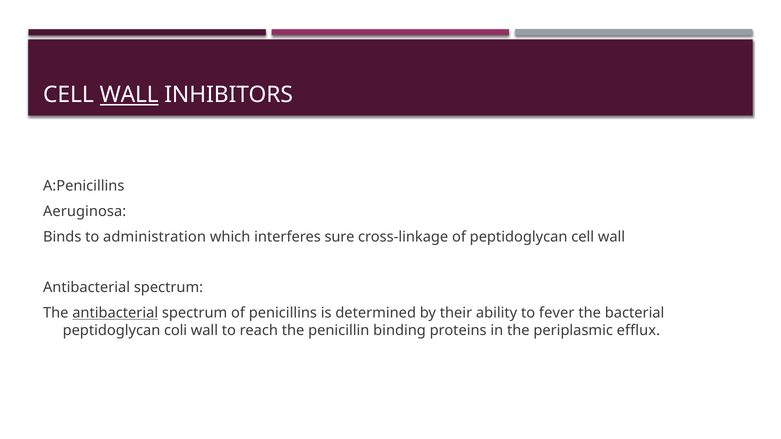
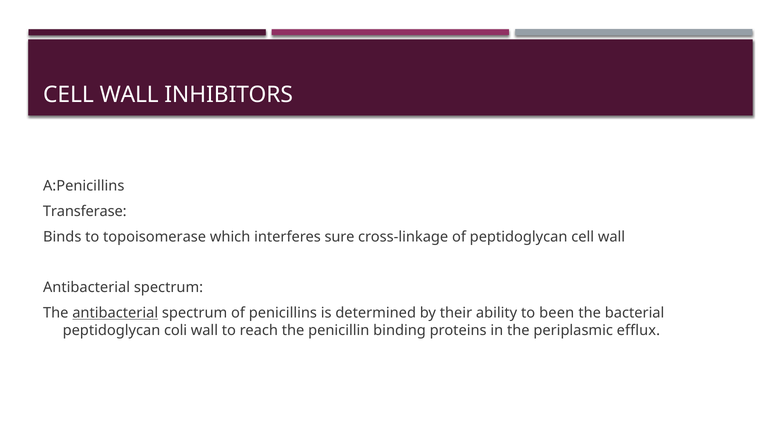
WALL at (129, 95) underline: present -> none
Aeruginosa: Aeruginosa -> Transferase
administration: administration -> topoisomerase
fever: fever -> been
